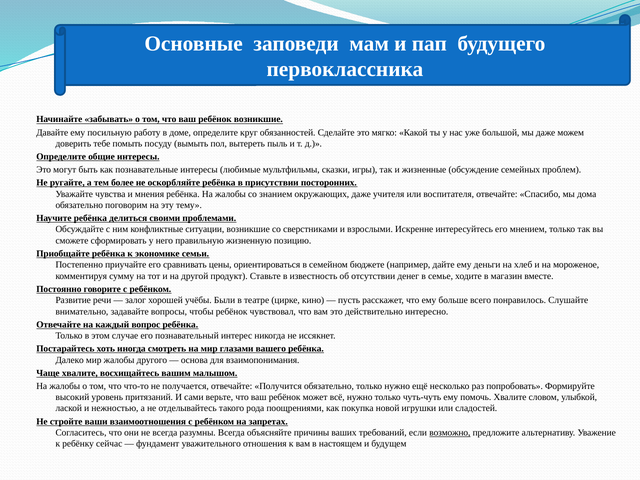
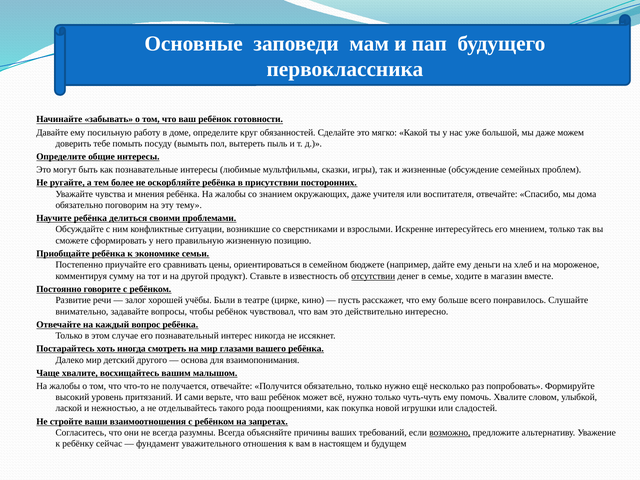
ребёнок возникшие: возникшие -> готовности
отсутствии underline: none -> present
мир жалобы: жалобы -> детский
